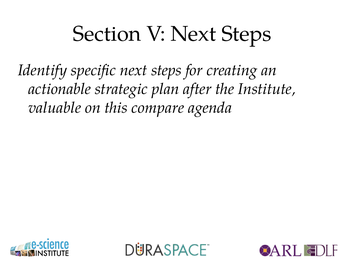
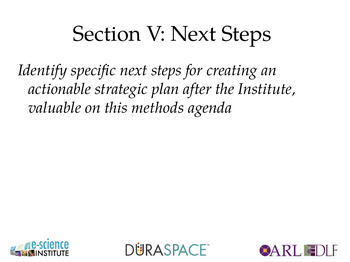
compare: compare -> methods
